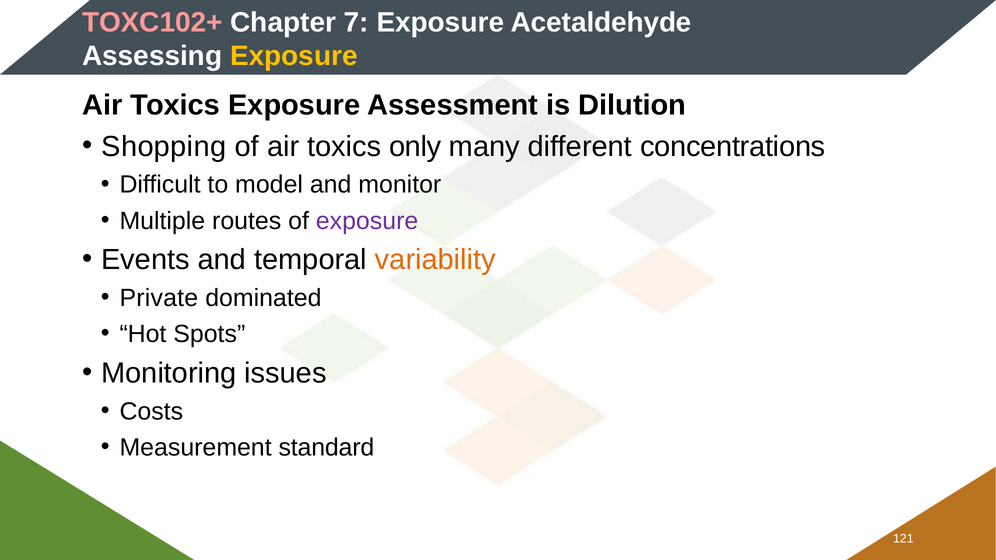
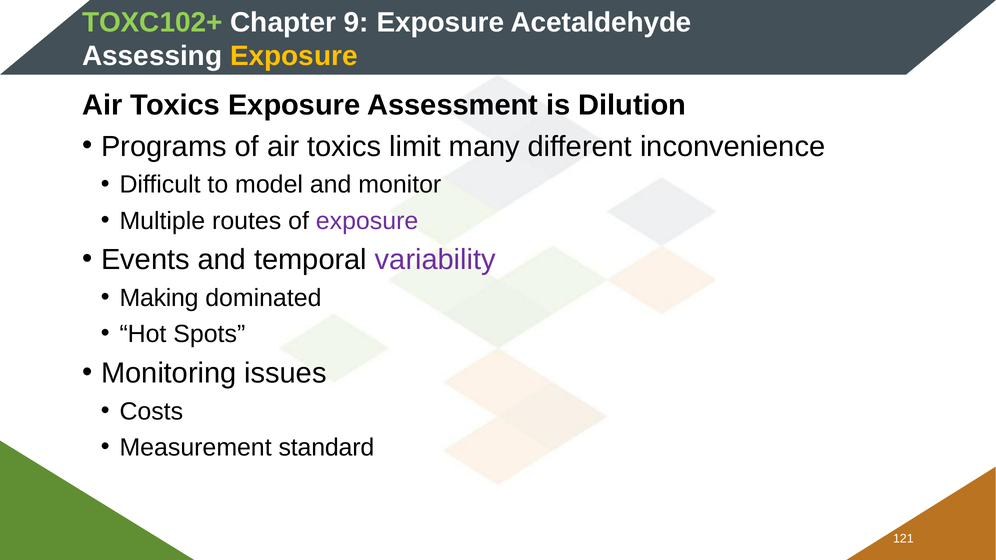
TOXC102+ colour: pink -> light green
7: 7 -> 9
Shopping: Shopping -> Programs
only: only -> limit
concentrations: concentrations -> inconvenience
variability colour: orange -> purple
Private: Private -> Making
